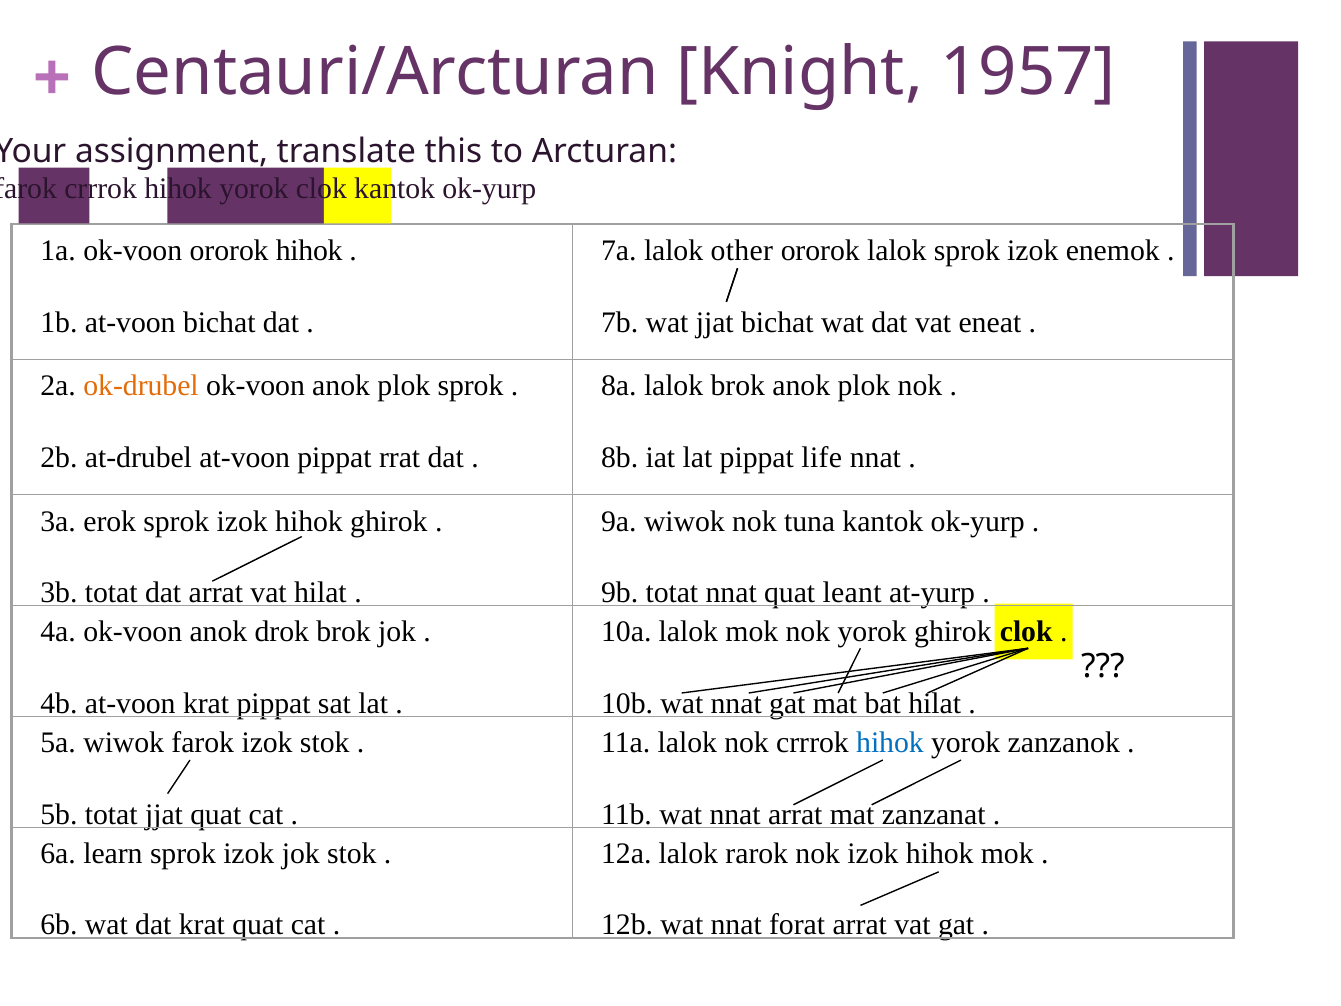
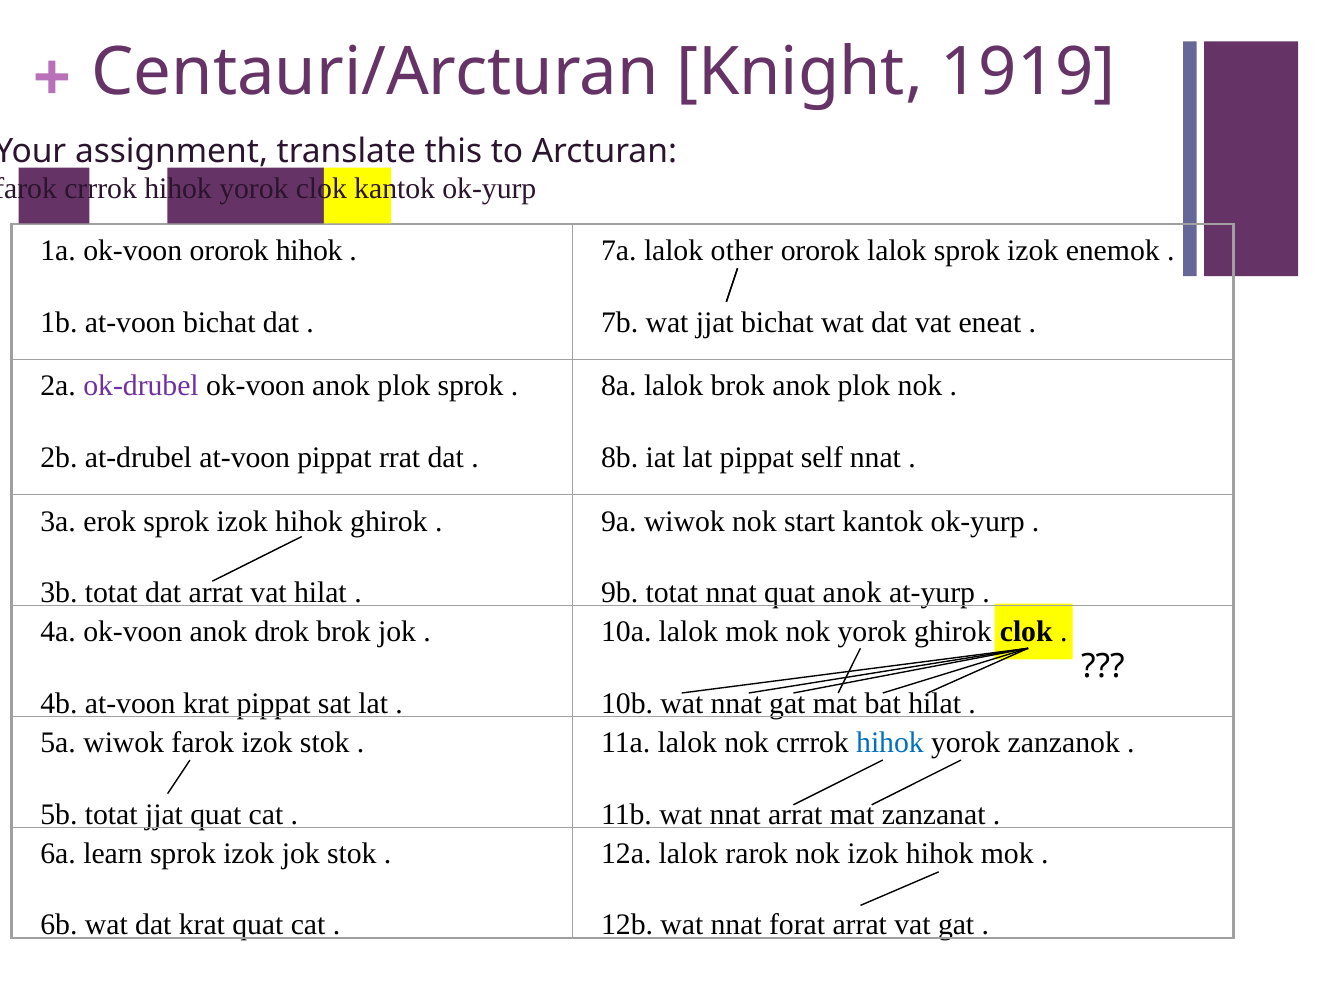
1957: 1957 -> 1919
ok-drubel colour: orange -> purple
life: life -> self
tuna: tuna -> start
quat leant: leant -> anok
